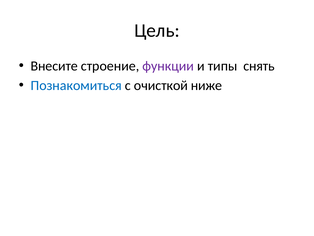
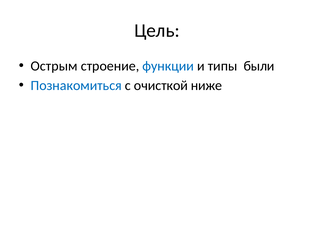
Внесите: Внесите -> Острым
функции colour: purple -> blue
снять: снять -> были
